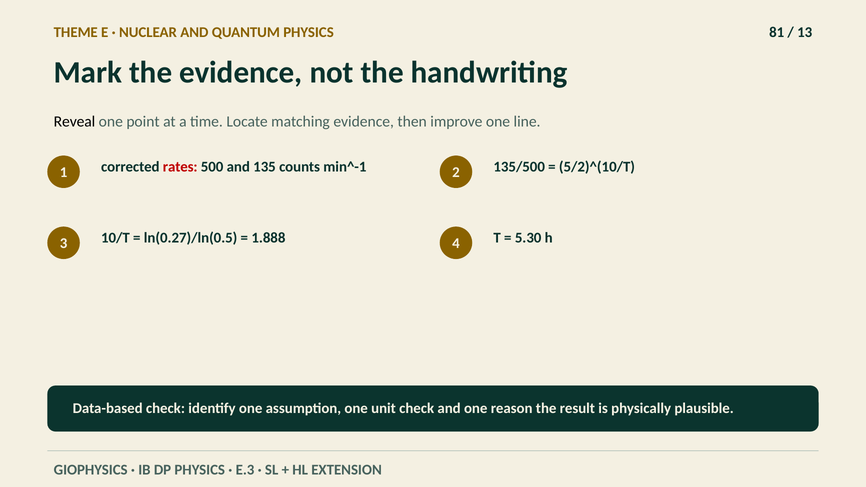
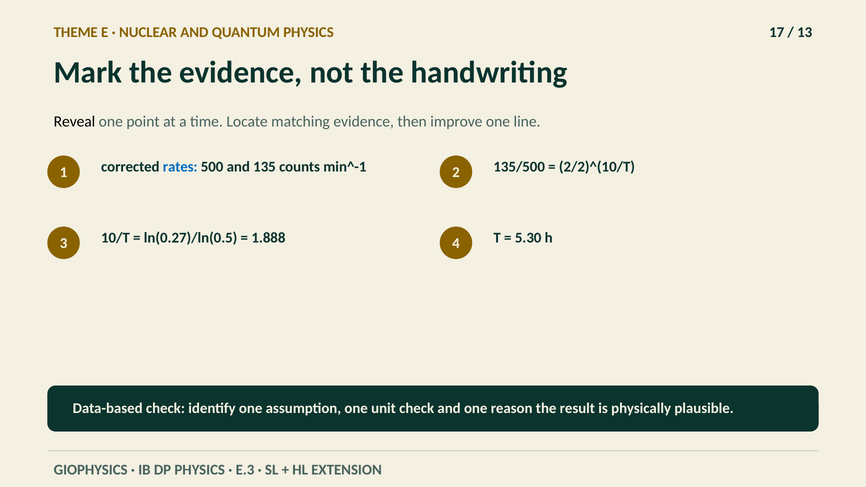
81: 81 -> 17
rates colour: red -> blue
5/2)^(10/T: 5/2)^(10/T -> 2/2)^(10/T
